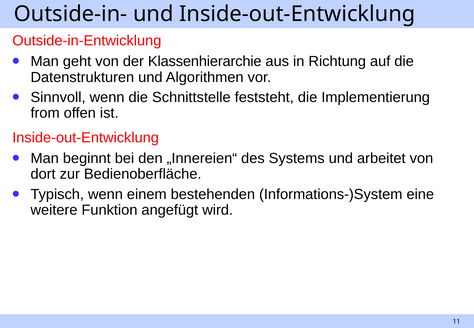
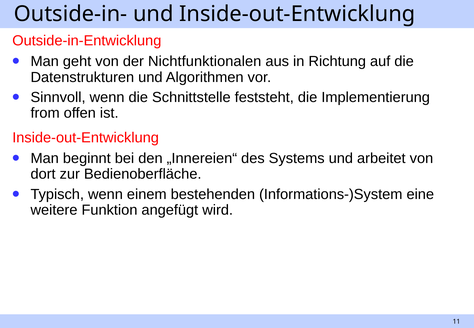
Klassenhierarchie: Klassenhierarchie -> Nichtfunktionalen
